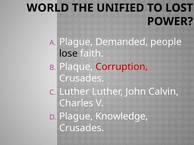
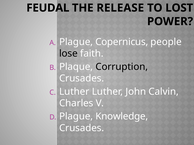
WORLD: WORLD -> FEUDAL
UNIFIED: UNIFIED -> RELEASE
Demanded: Demanded -> Copernicus
Corruption colour: red -> black
